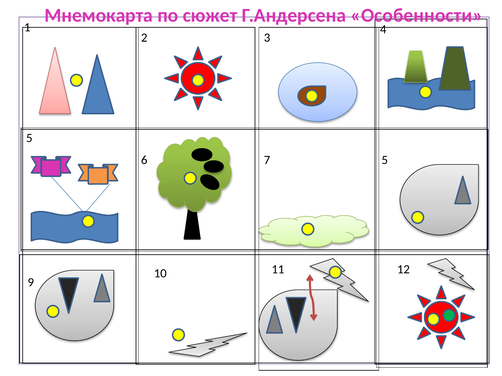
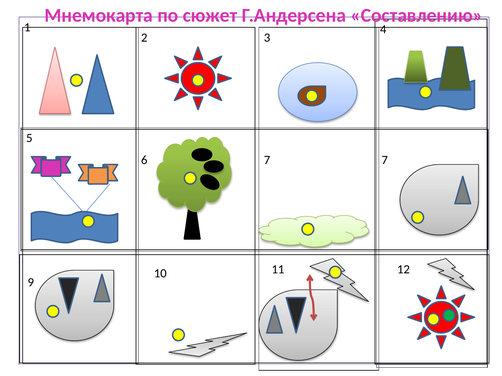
Особенности: Особенности -> Составлению
7 5: 5 -> 7
